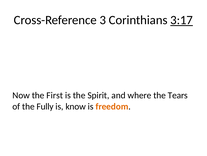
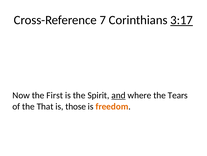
3: 3 -> 7
and underline: none -> present
Fully: Fully -> That
know: know -> those
